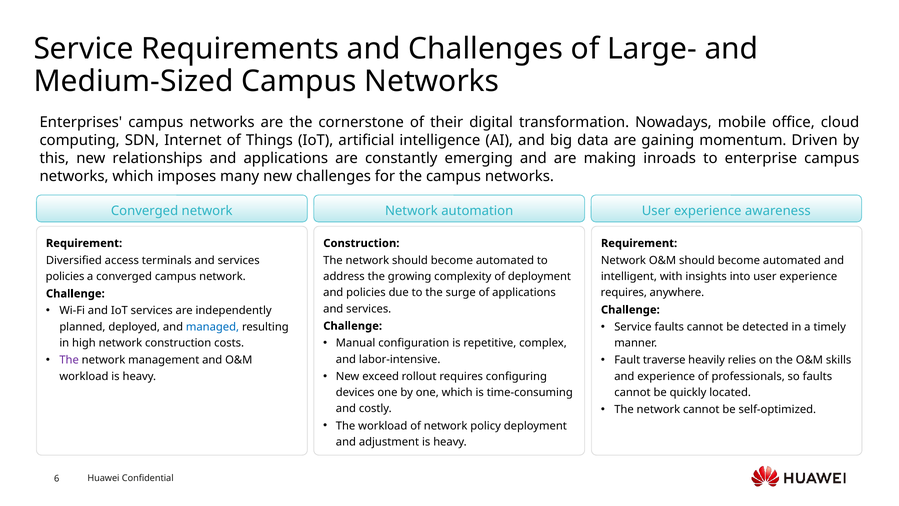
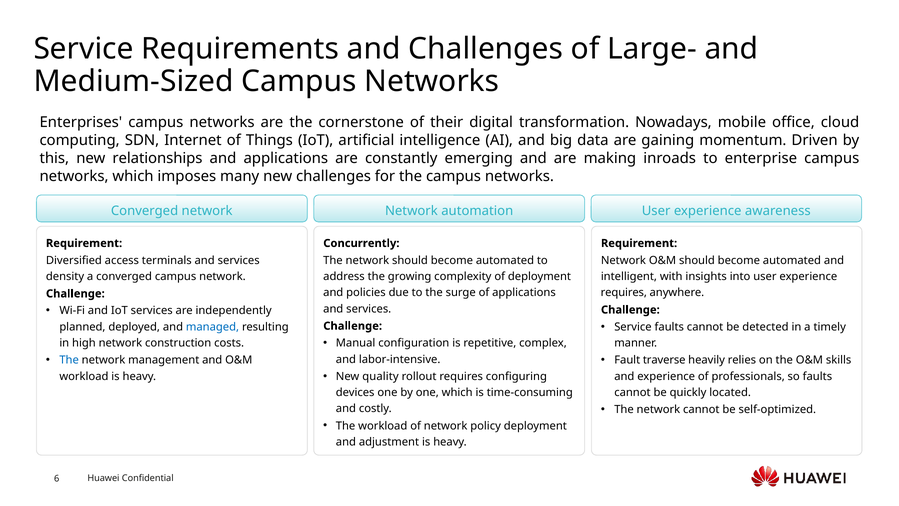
Construction at (361, 243): Construction -> Concurrently
policies at (65, 276): policies -> density
The at (69, 360) colour: purple -> blue
exceed: exceed -> quality
